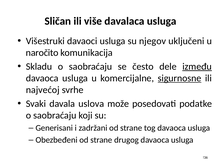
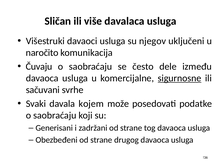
Skladu: Skladu -> Čuvaju
između underline: present -> none
najvećoj: najvećoj -> sačuvani
uslova: uslova -> kojem
